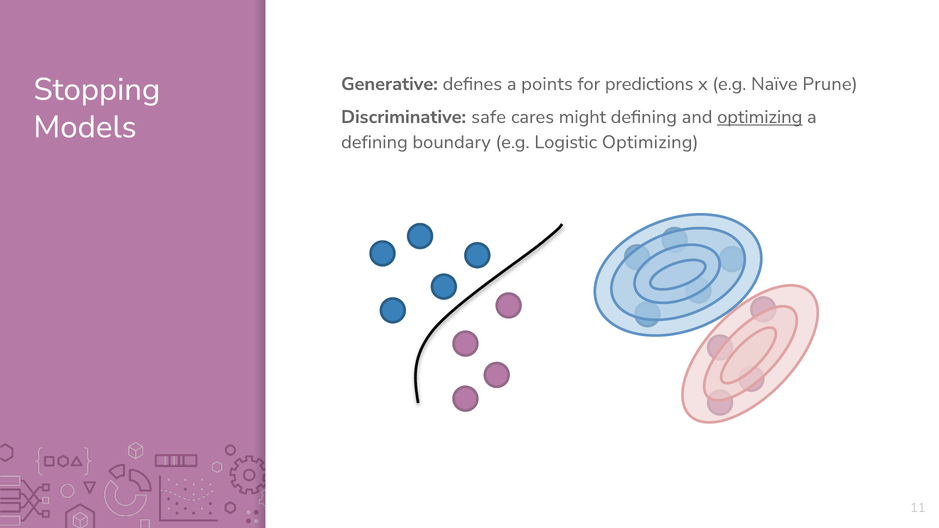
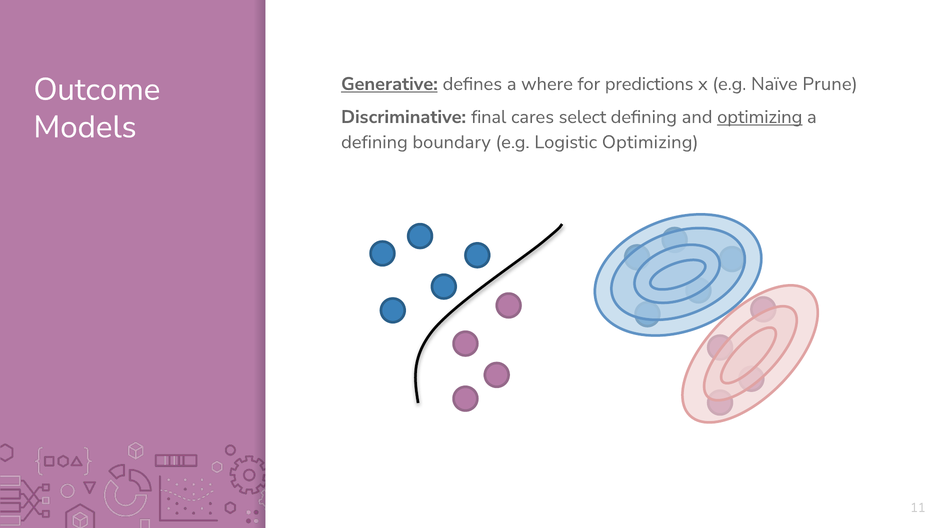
Generative underline: none -> present
points: points -> where
Stopping: Stopping -> Outcome
safe: safe -> final
might: might -> select
